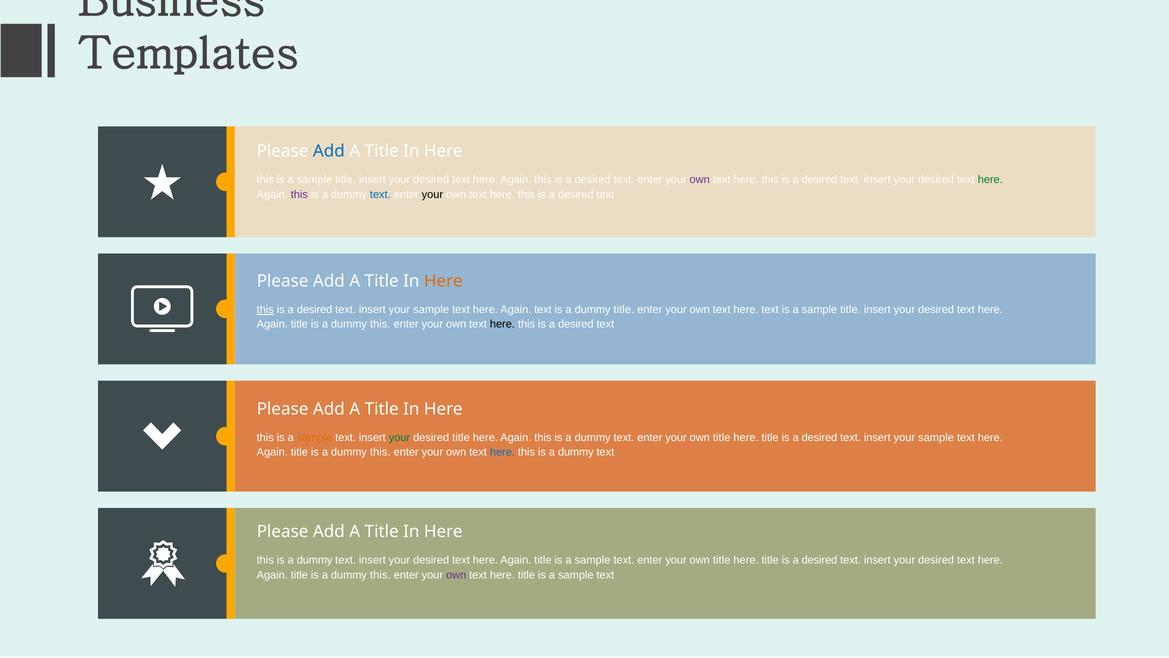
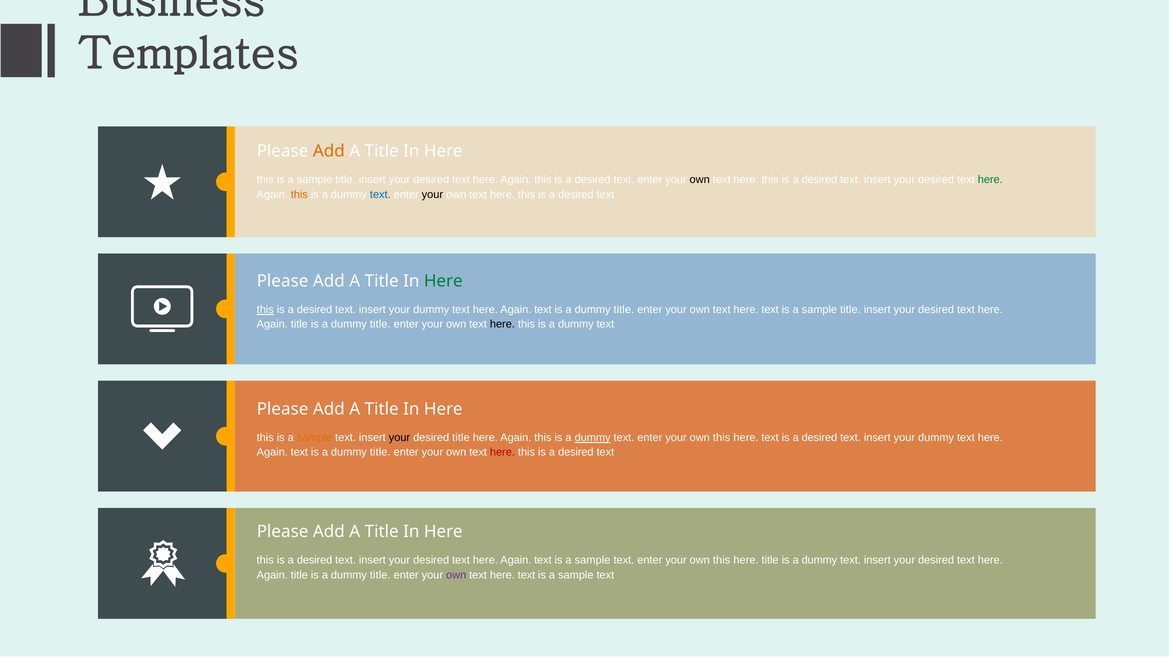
Add at (329, 151) colour: blue -> orange
own at (700, 180) colour: purple -> black
this at (299, 194) colour: purple -> orange
Here at (443, 281) colour: orange -> green
sample at (431, 310): sample -> dummy
this at (380, 324): this -> title
desired at (576, 324): desired -> dummy
your at (399, 437) colour: green -> black
dummy at (593, 437) underline: none -> present
title at (722, 437): title -> this
title at (770, 437): title -> text
sample at (936, 437): sample -> dummy
title at (299, 452): title -> text
this at (380, 452): this -> title
here at (502, 452) colour: blue -> red
dummy at (576, 452): dummy -> desired
dummy at (315, 560): dummy -> desired
title at (543, 560): title -> text
title at (722, 560): title -> this
desired at (819, 560): desired -> dummy
this at (380, 575): this -> title
title at (526, 575): title -> text
